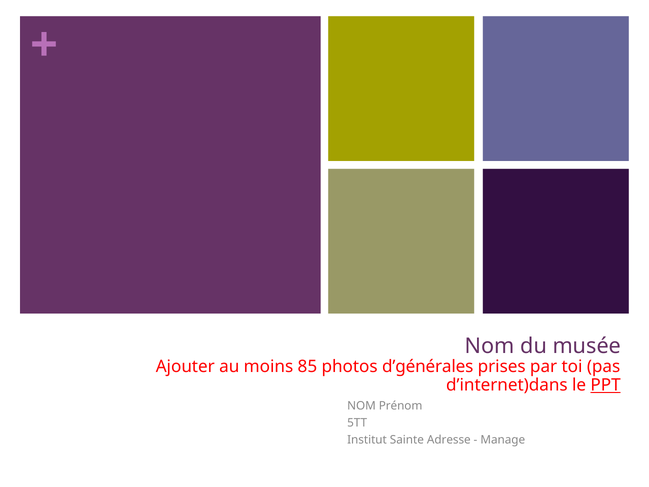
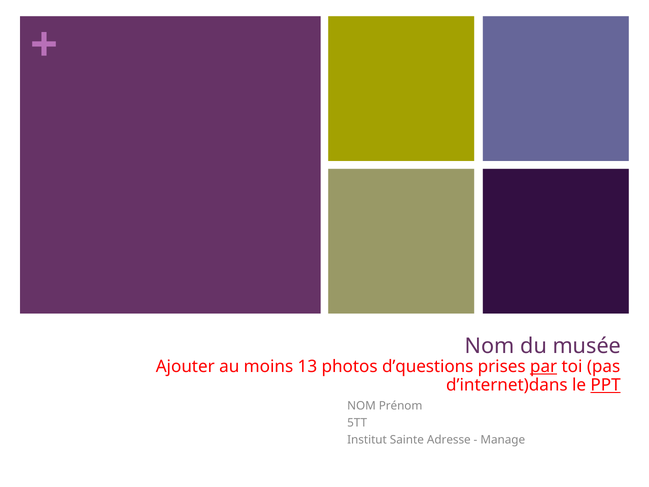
85: 85 -> 13
d’générales: d’générales -> d’questions
par underline: none -> present
